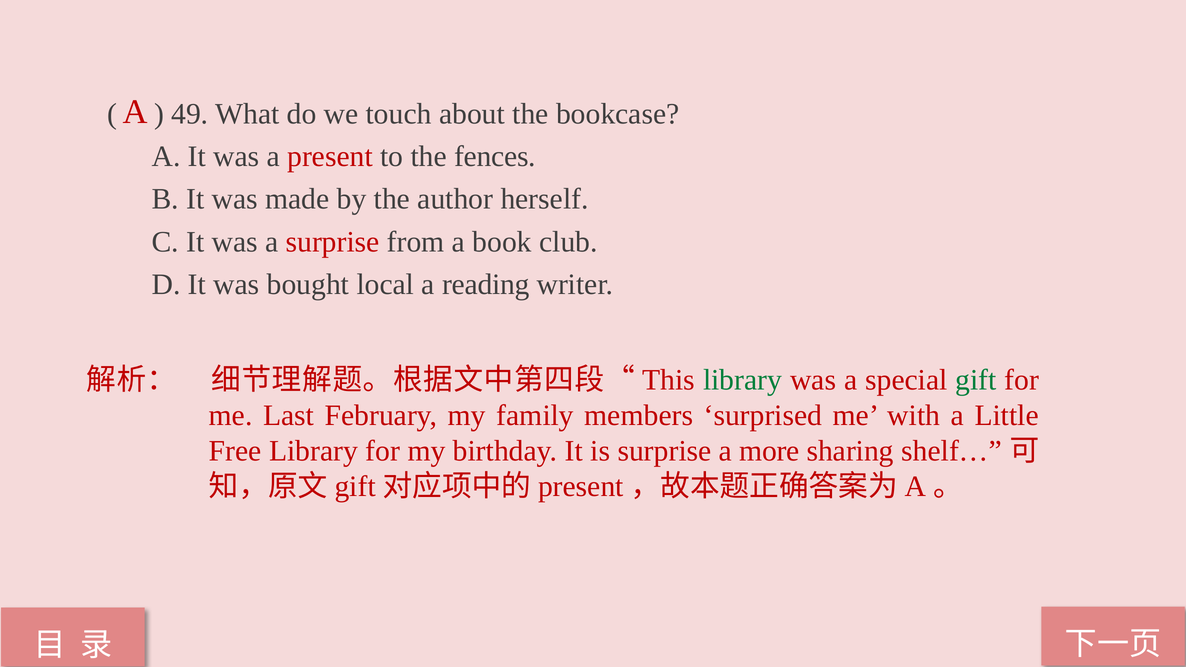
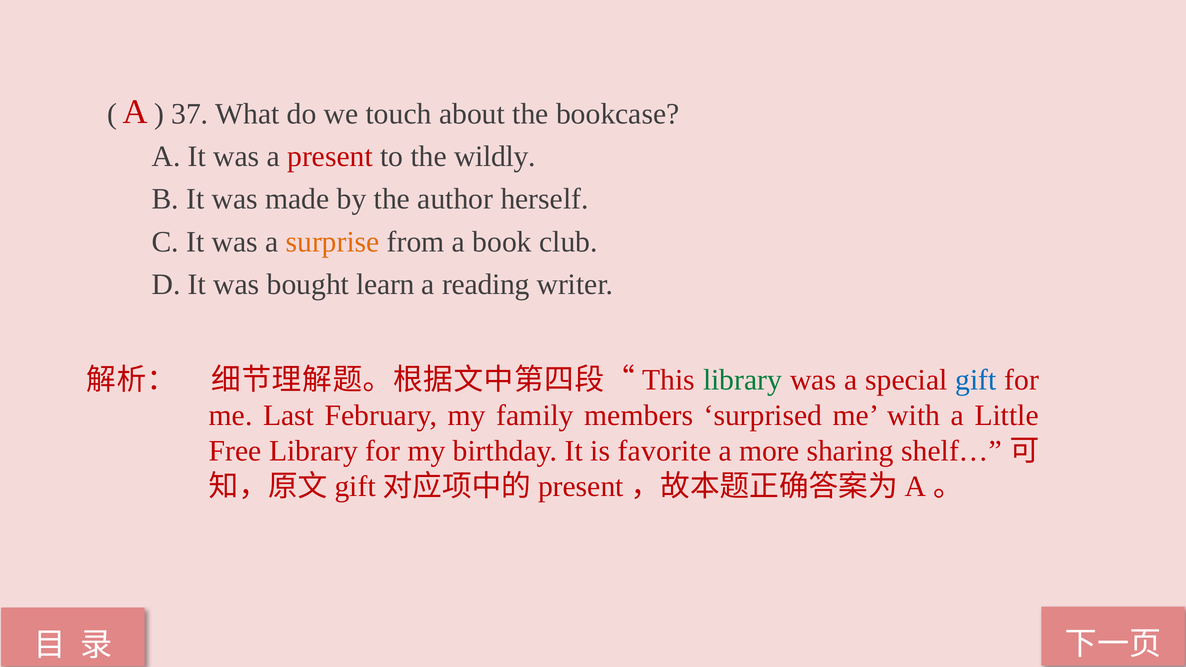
49: 49 -> 37
fences: fences -> wildly
surprise at (333, 242) colour: red -> orange
local: local -> learn
gift colour: green -> blue
is surprise: surprise -> favorite
